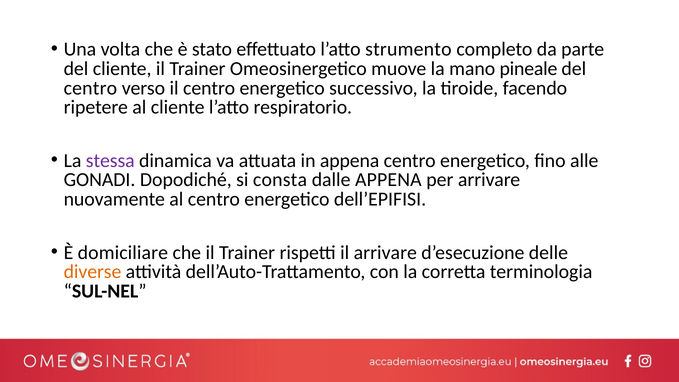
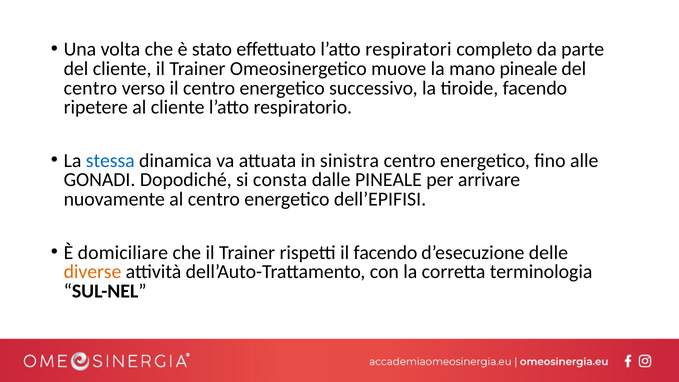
strumento: strumento -> respiratori
stessa colour: purple -> blue
in appena: appena -> sinistra
dalle APPENA: APPENA -> PINEALE
il arrivare: arrivare -> facendo
